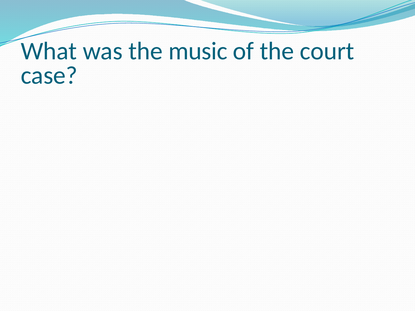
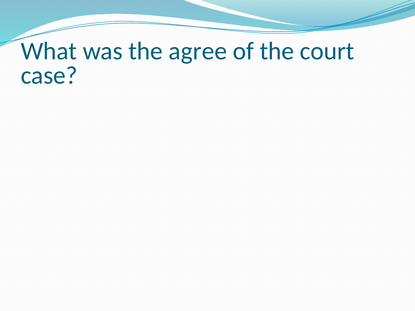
music: music -> agree
